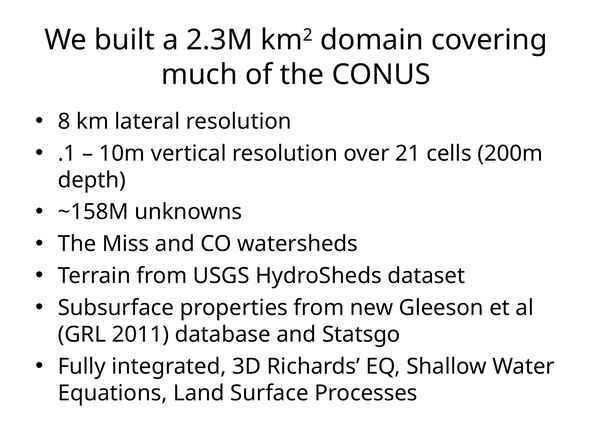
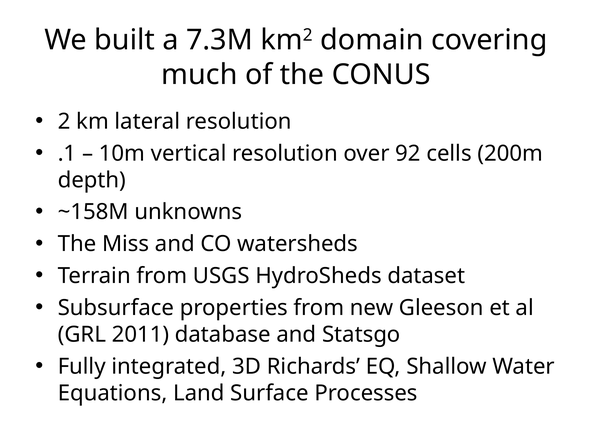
2.3M: 2.3M -> 7.3M
8 at (64, 121): 8 -> 2
21: 21 -> 92
